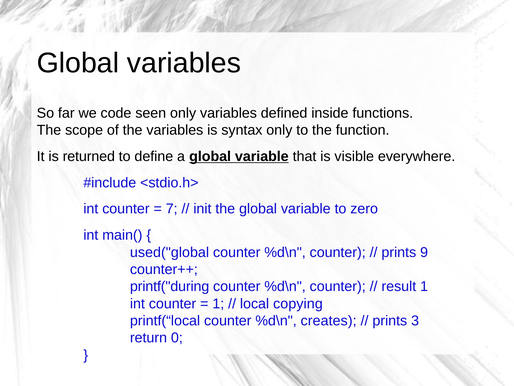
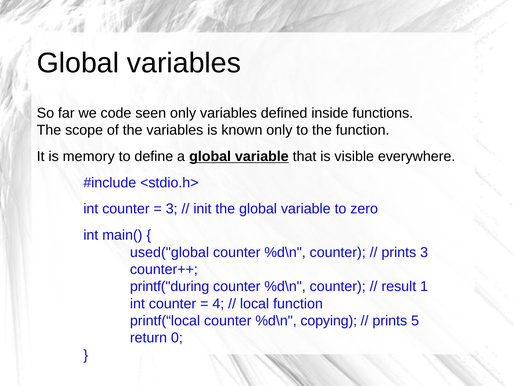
syntax: syntax -> known
returned: returned -> memory
7 at (172, 209): 7 -> 3
prints 9: 9 -> 3
1 at (218, 303): 1 -> 4
local copying: copying -> function
creates: creates -> copying
3: 3 -> 5
